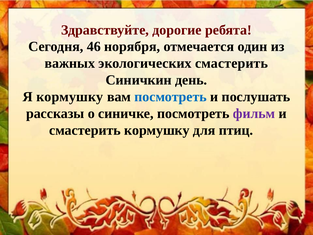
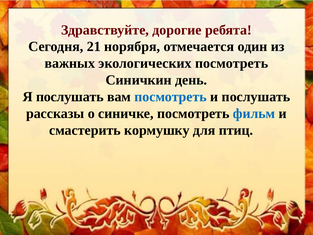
46: 46 -> 21
экологических смастерить: смастерить -> посмотреть
Я кормушку: кормушку -> послушать
фильм colour: purple -> blue
